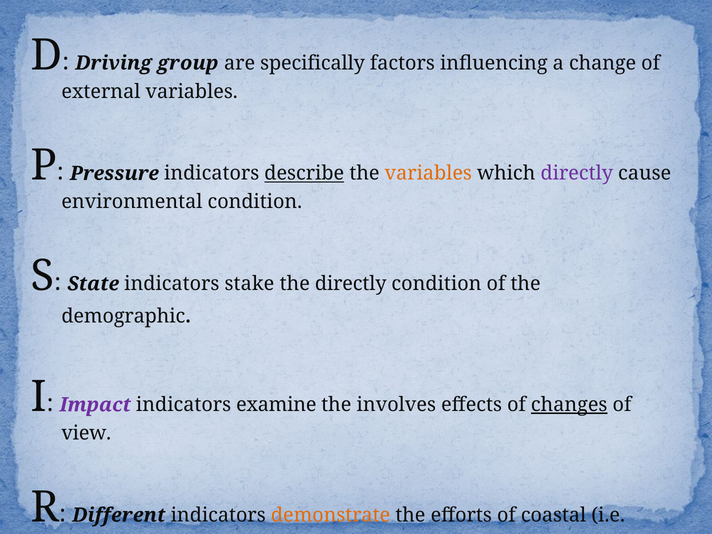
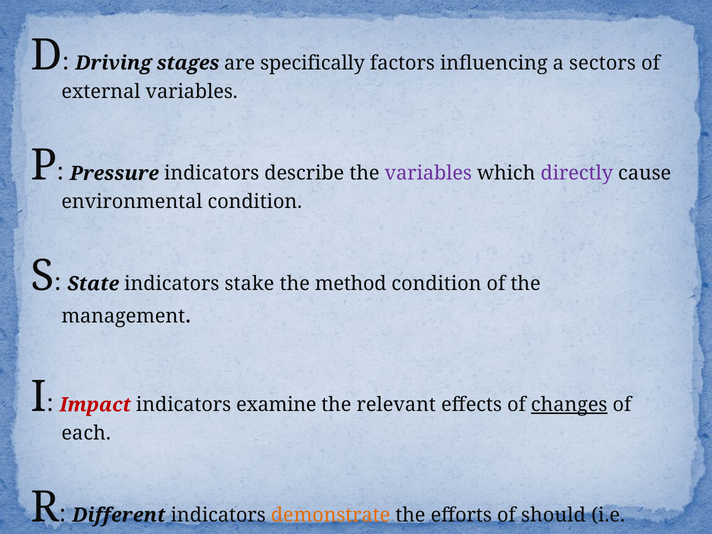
group: group -> stages
change: change -> sectors
describe underline: present -> none
variables at (428, 173) colour: orange -> purple
the directly: directly -> method
demographic: demographic -> management
Impact colour: purple -> red
involves: involves -> relevant
view: view -> each
coastal: coastal -> should
